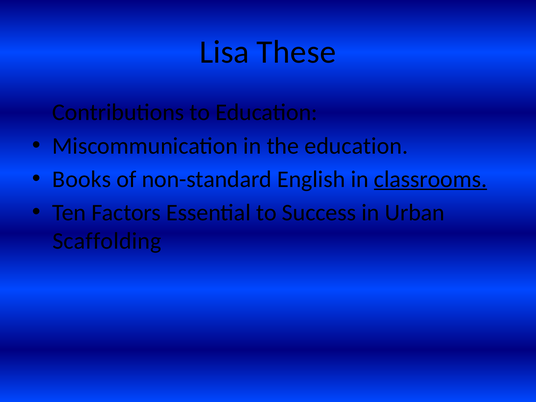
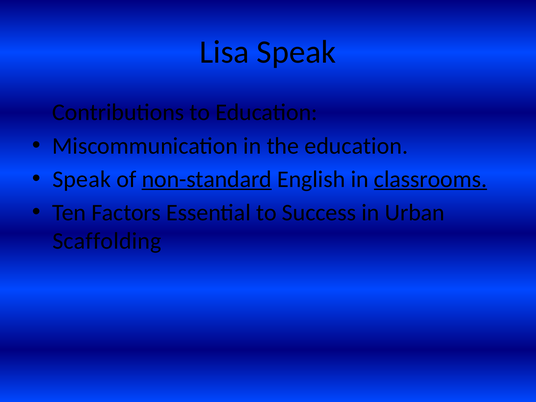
Lisa These: These -> Speak
Books at (82, 179): Books -> Speak
non-standard underline: none -> present
